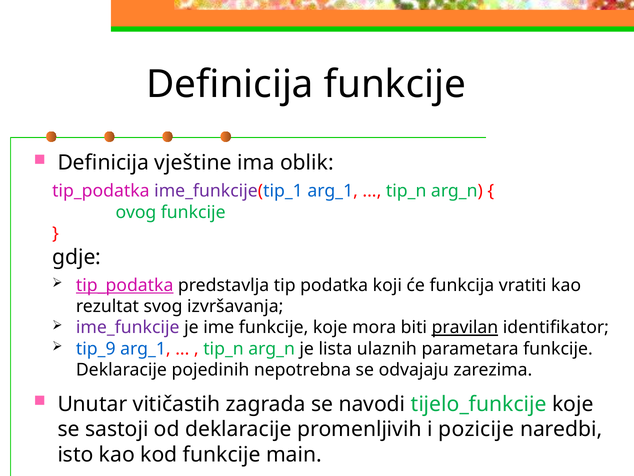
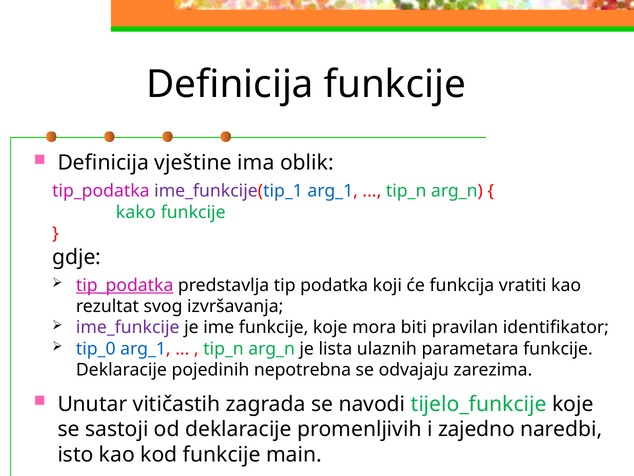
ovog: ovog -> kako
pravilan underline: present -> none
tip_9: tip_9 -> tip_0
pozicije: pozicije -> zajedno
